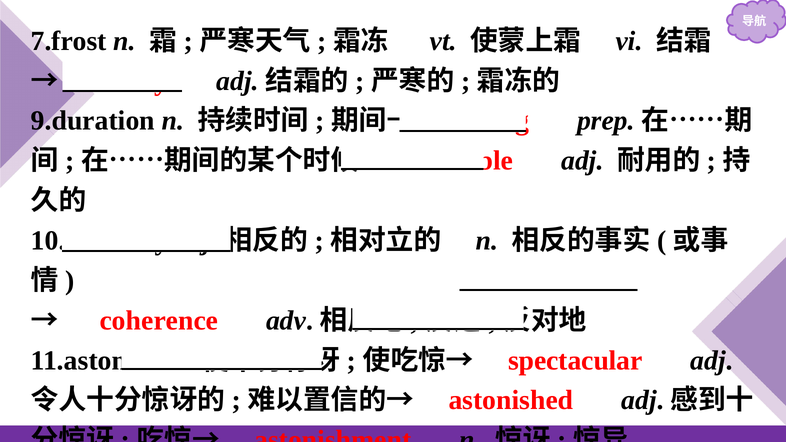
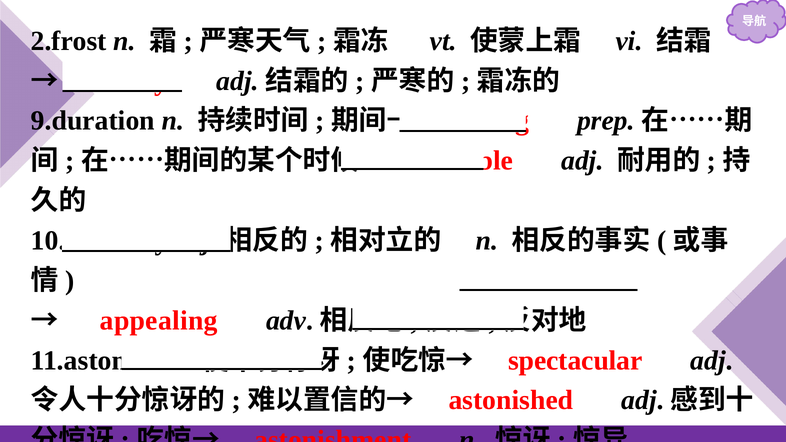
7.frost: 7.frost -> 2.frost
coherence: coherence -> appealing
